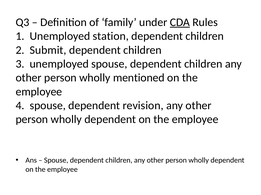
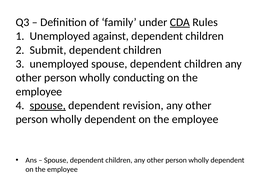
station: station -> against
mentioned: mentioned -> conducting
spouse at (48, 106) underline: none -> present
